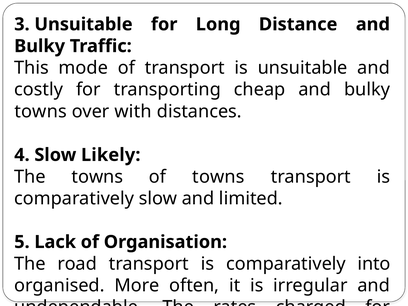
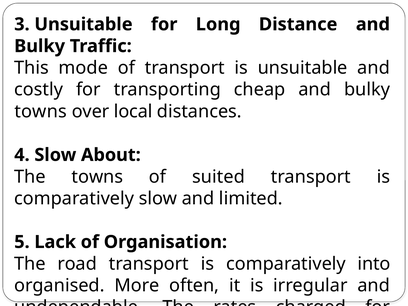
with: with -> local
Likely: Likely -> About
of towns: towns -> suited
